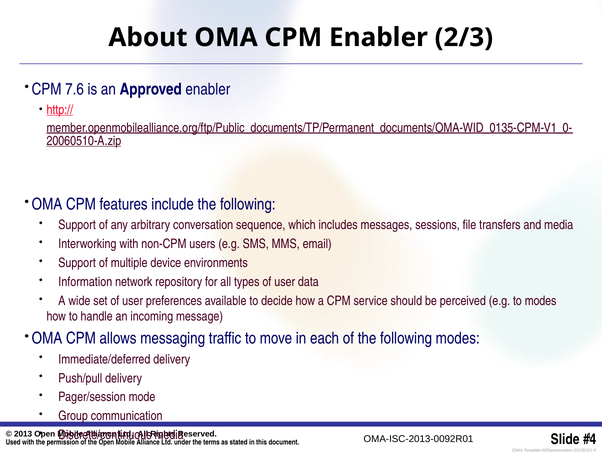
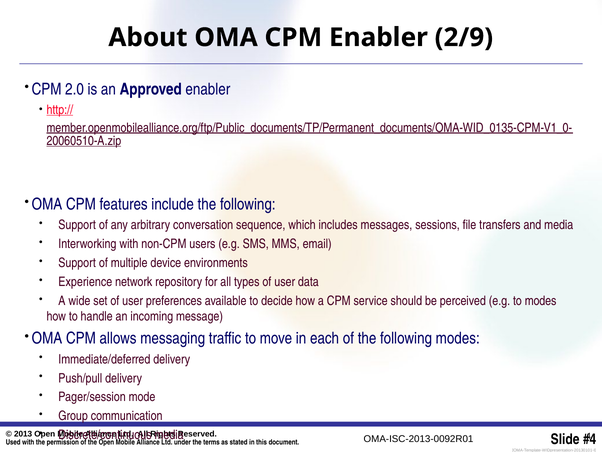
2/3: 2/3 -> 2/9
7.6: 7.6 -> 2.0
Information: Information -> Experience
